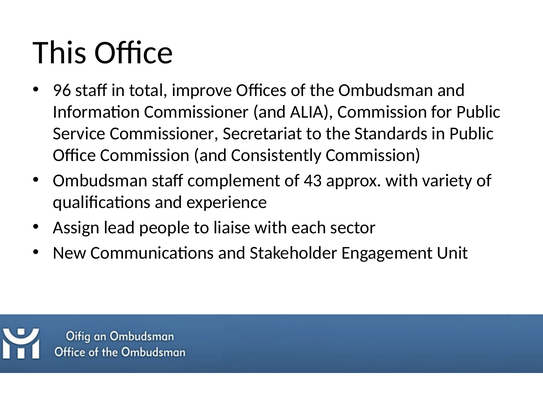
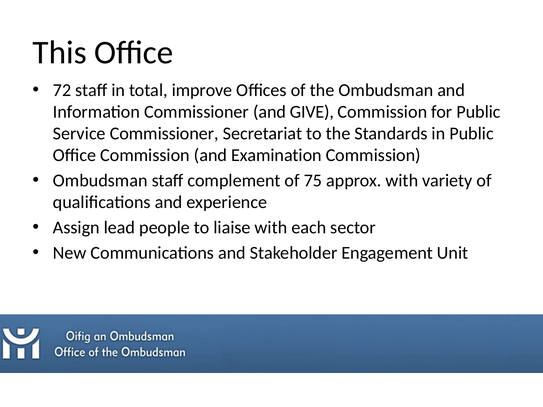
96: 96 -> 72
ALIA: ALIA -> GIVE
Consistently: Consistently -> Examination
43: 43 -> 75
